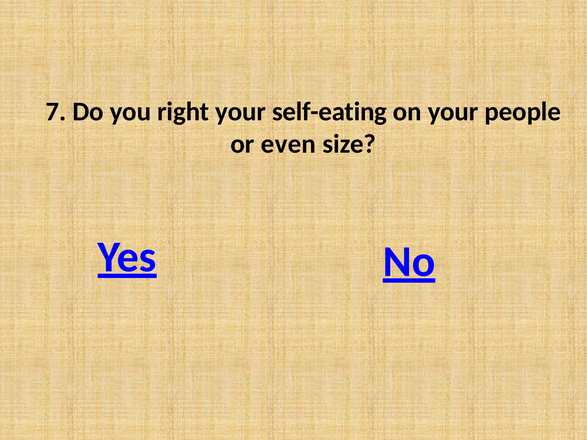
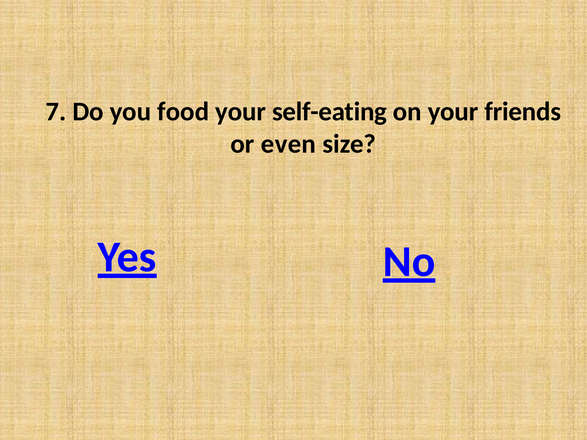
right: right -> food
people: people -> friends
